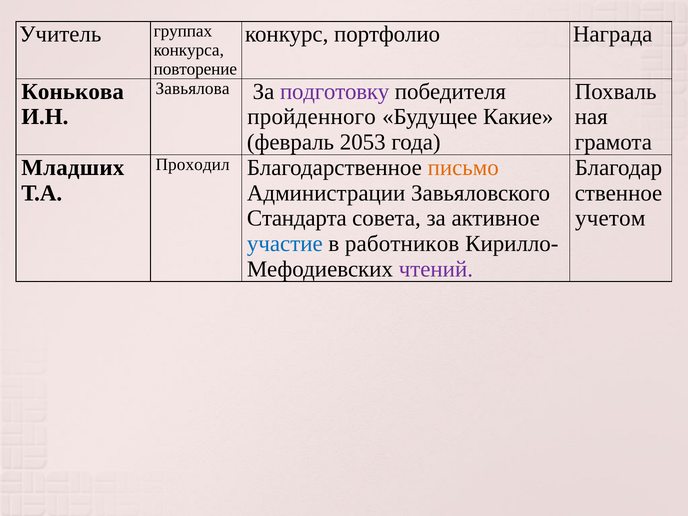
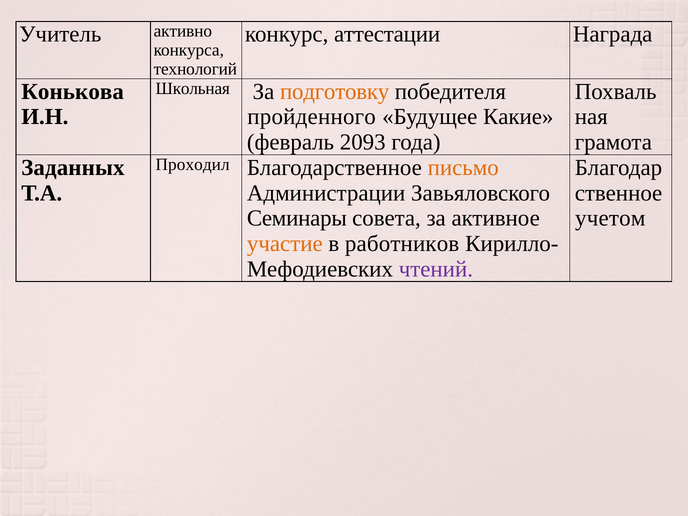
группах: группах -> активно
портфолио: портфолио -> аттестации
повторение: повторение -> технологий
Завьялова: Завьялова -> Школьная
подготовку colour: purple -> orange
2053: 2053 -> 2093
Младших: Младших -> Заданных
Стандарта: Стандарта -> Семинары
участие colour: blue -> orange
